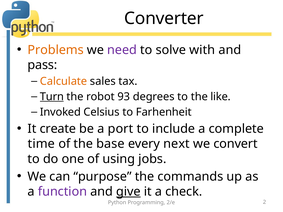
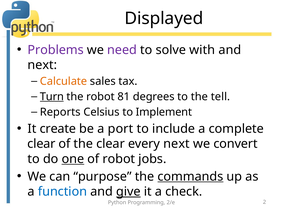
Converter: Converter -> Displayed
Problems colour: orange -> purple
pass at (42, 65): pass -> next
93: 93 -> 81
like: like -> tell
Invoked: Invoked -> Reports
Farhenheit: Farhenheit -> Implement
time at (41, 144): time -> clear
the base: base -> clear
one underline: none -> present
of using: using -> robot
commands underline: none -> present
function colour: purple -> blue
